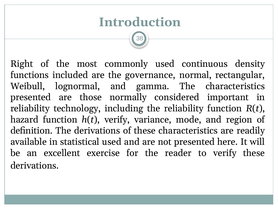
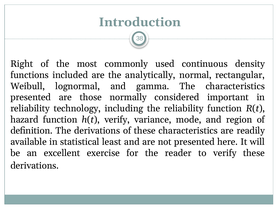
governance: governance -> analytically
statistical used: used -> least
